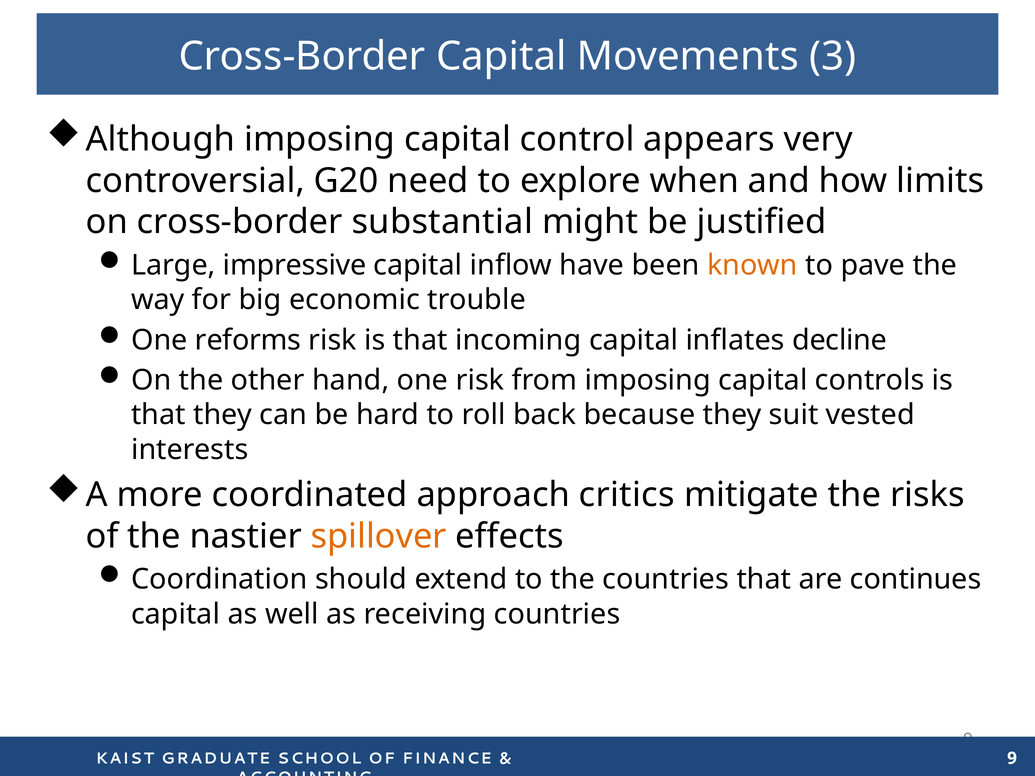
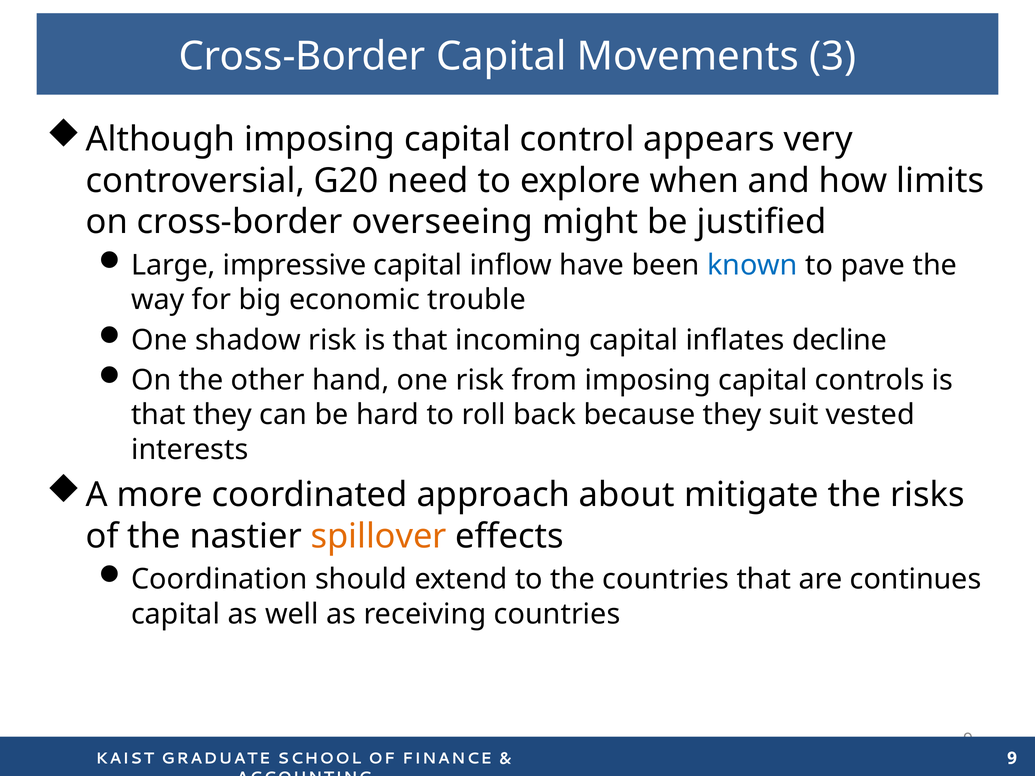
substantial: substantial -> overseeing
known colour: orange -> blue
reforms: reforms -> shadow
critics: critics -> about
